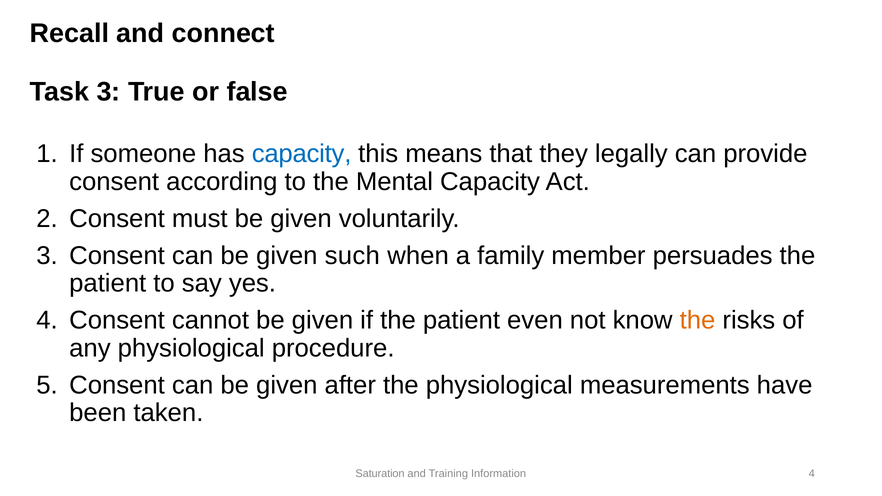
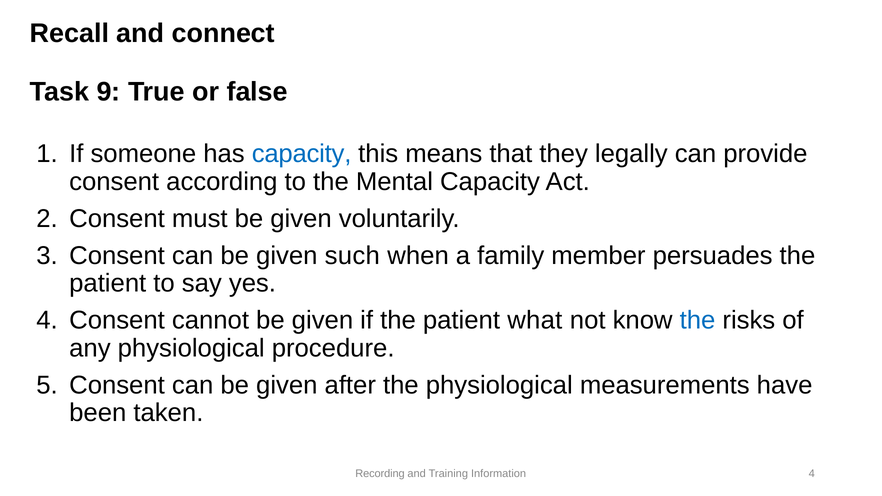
Task 3: 3 -> 9
even: even -> what
the at (698, 321) colour: orange -> blue
Saturation: Saturation -> Recording
